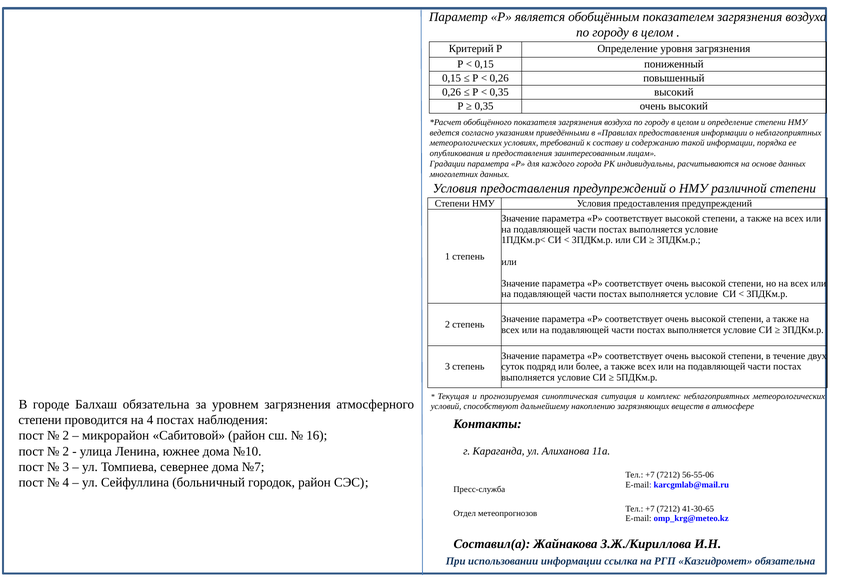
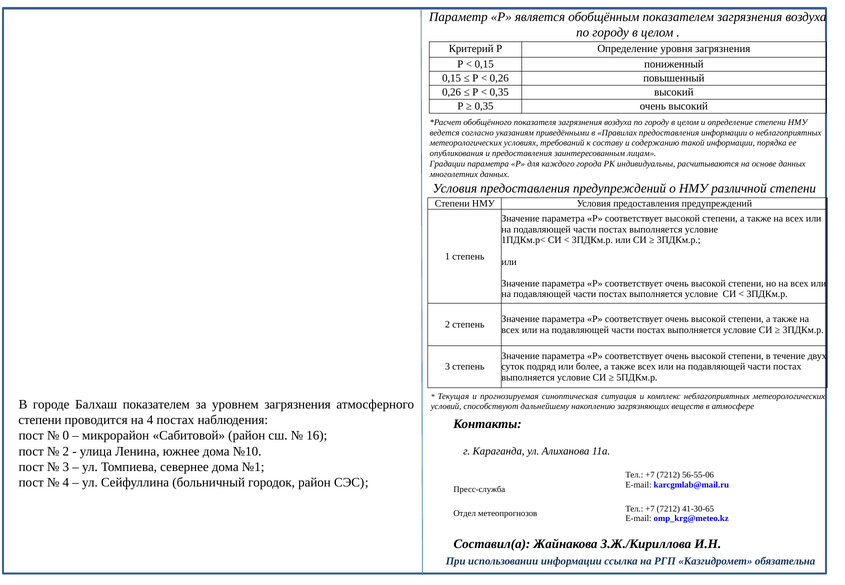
Балхаш обязательна: обязательна -> показателем
2 at (66, 436): 2 -> 0
№7: №7 -> №1
